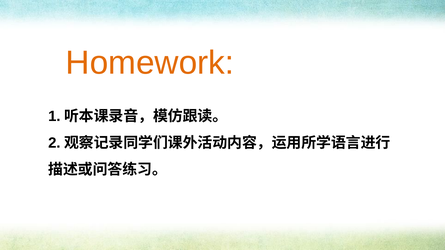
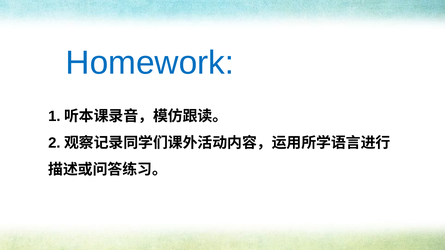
Homework colour: orange -> blue
